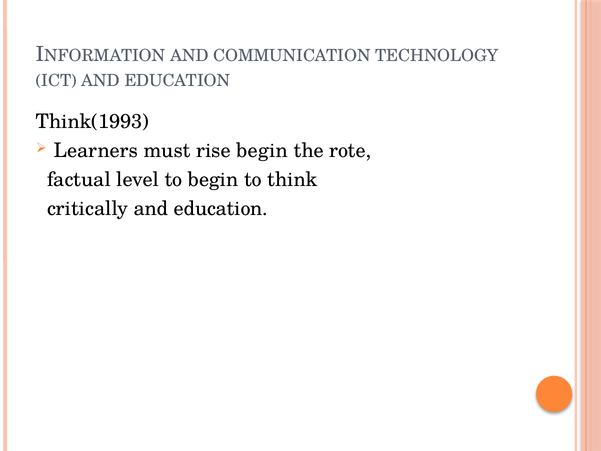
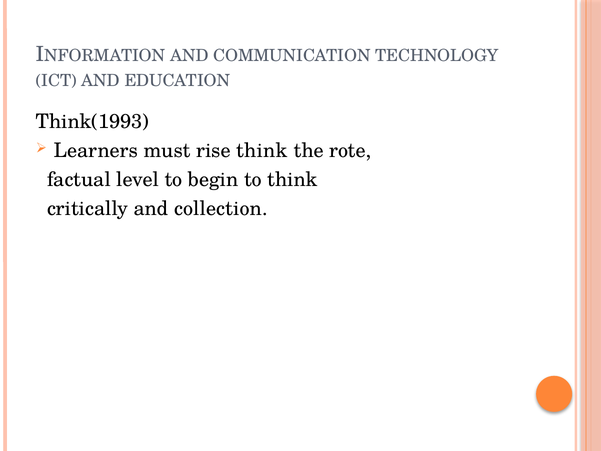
rise begin: begin -> think
critically and education: education -> collection
